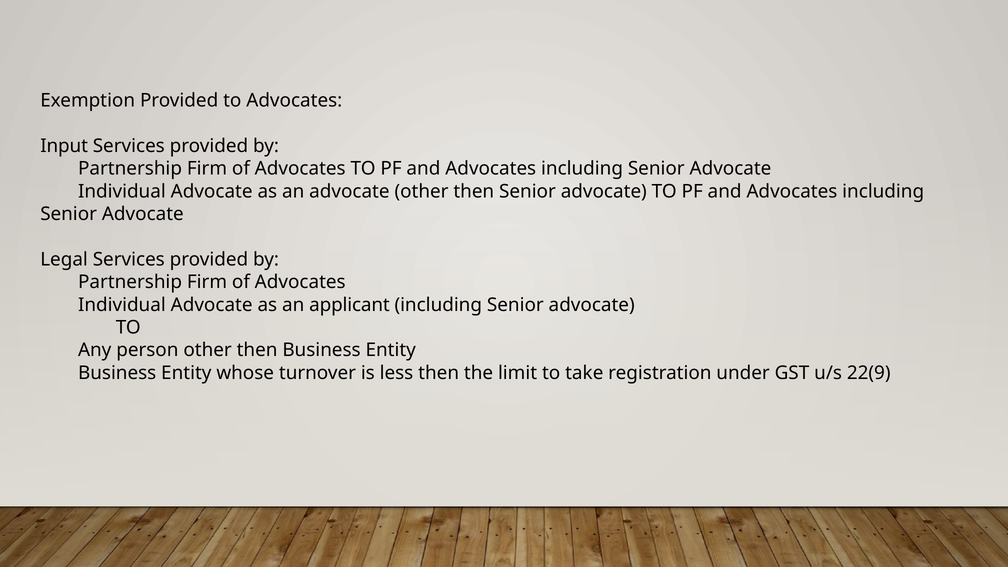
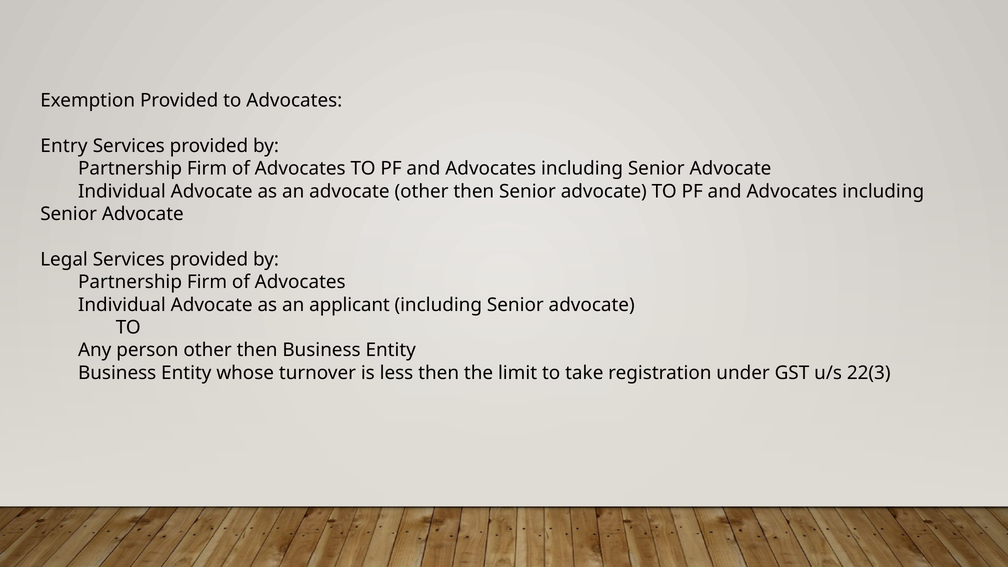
Input: Input -> Entry
22(9: 22(9 -> 22(3
